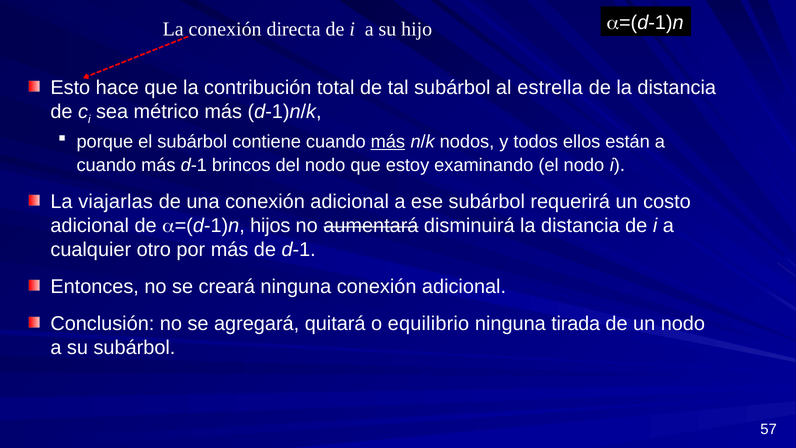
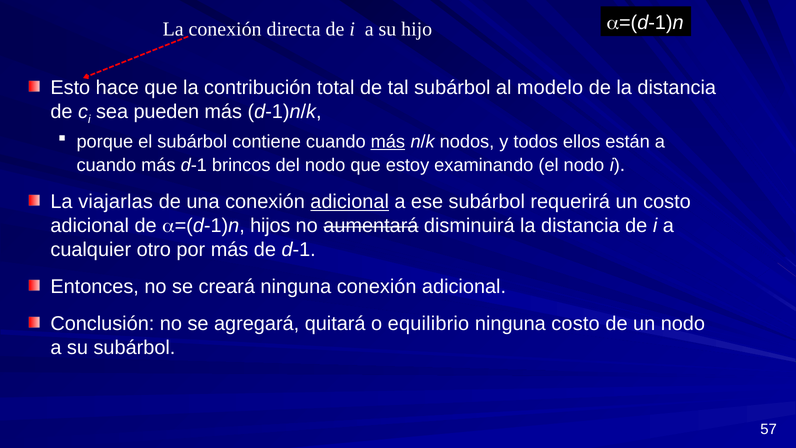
estrella: estrella -> modelo
métrico: métrico -> pueden
adicional at (350, 202) underline: none -> present
ninguna tirada: tirada -> costo
